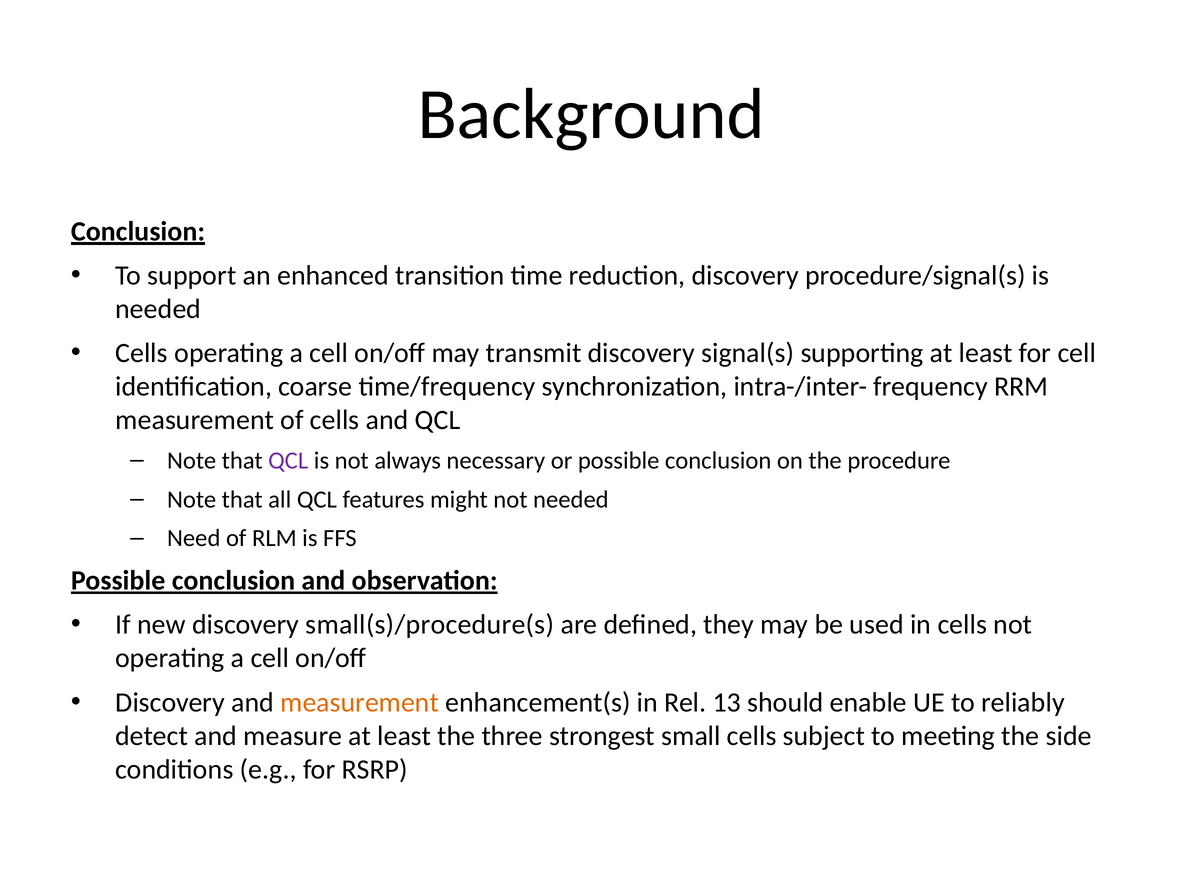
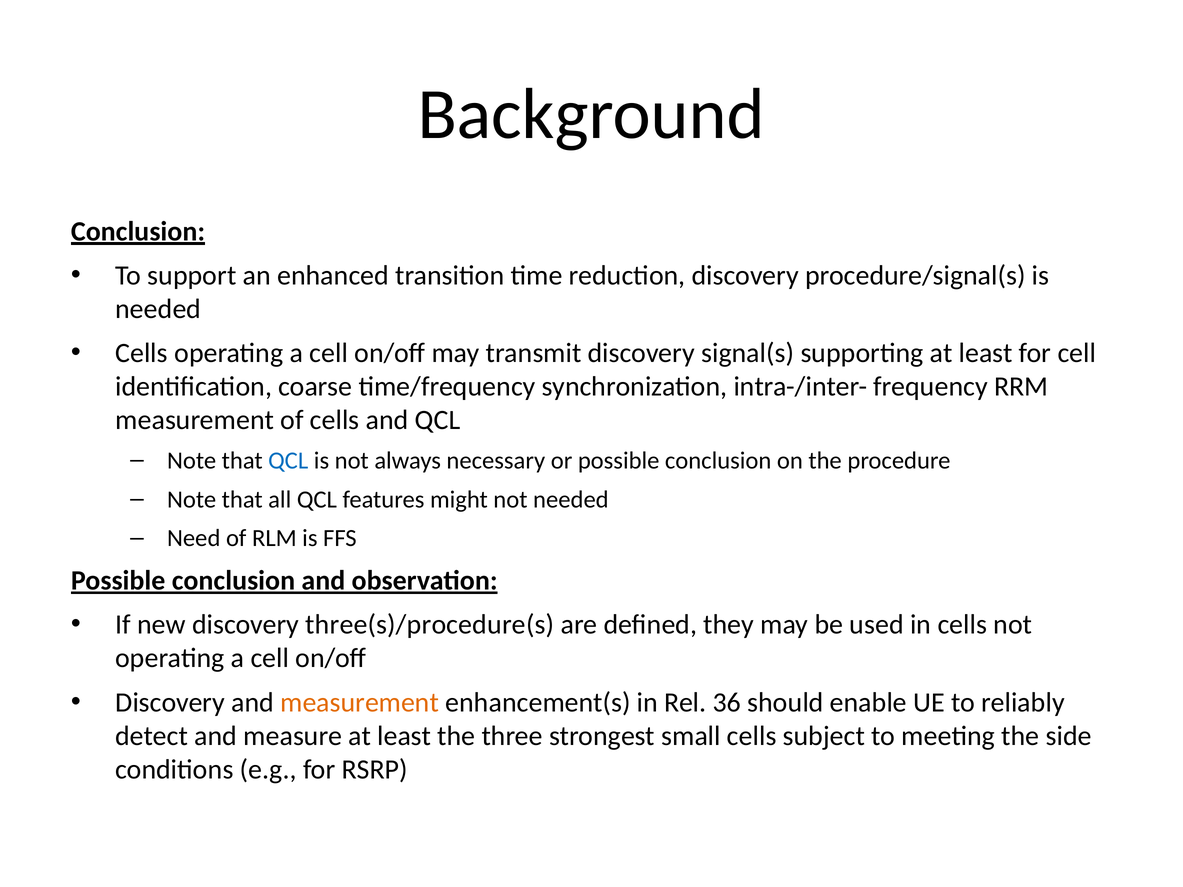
QCL at (288, 461) colour: purple -> blue
small(s)/procedure(s: small(s)/procedure(s -> three(s)/procedure(s
13: 13 -> 36
